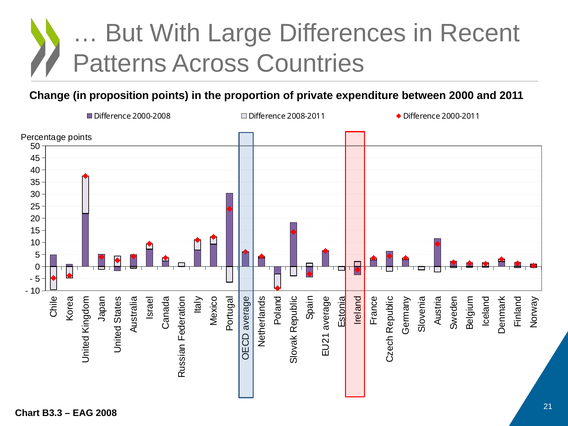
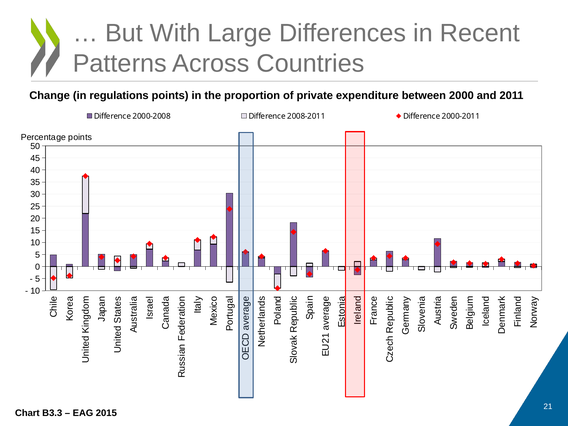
proposition: proposition -> regulations
2008: 2008 -> 2015
